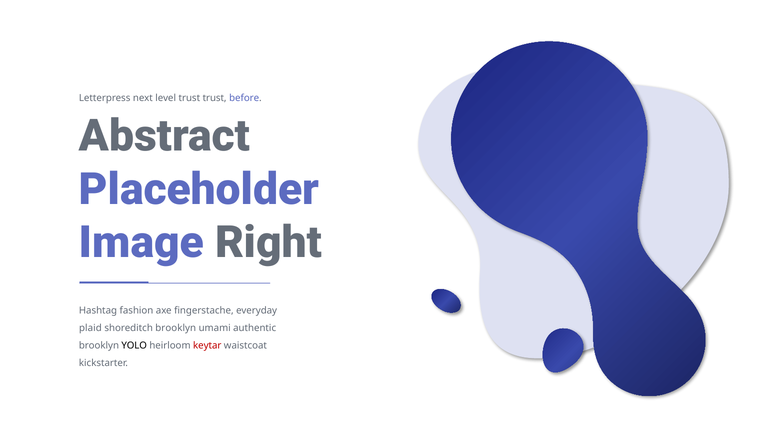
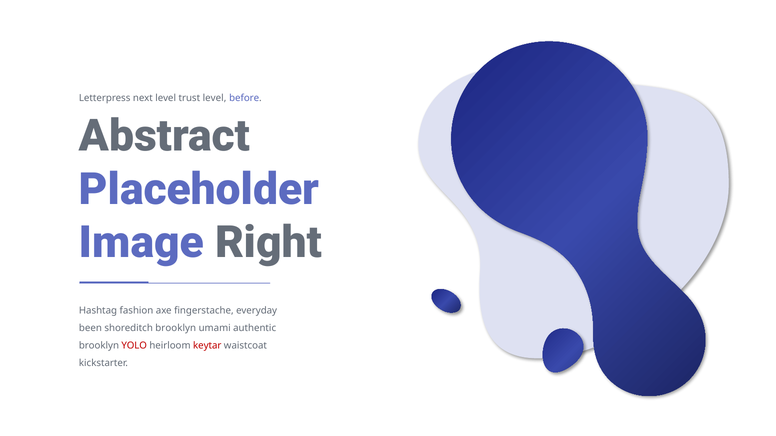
trust trust: trust -> level
plaid: plaid -> been
YOLO colour: black -> red
